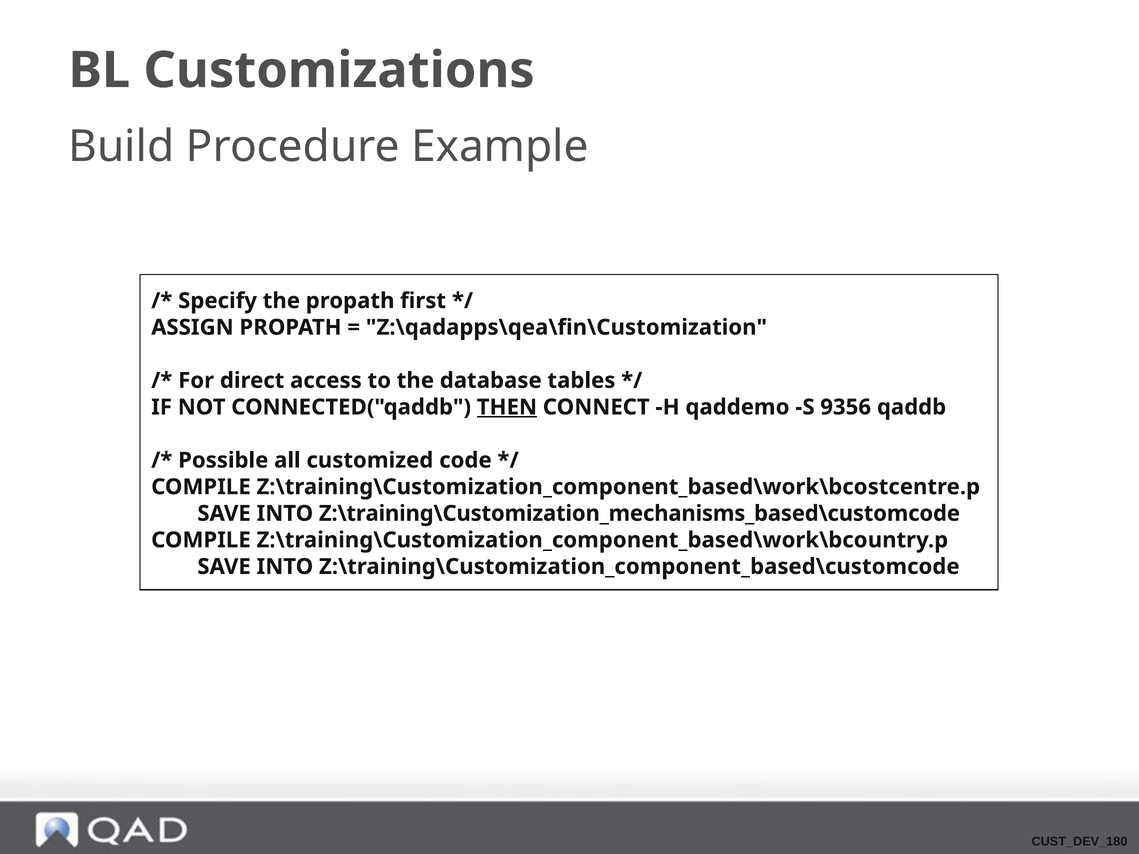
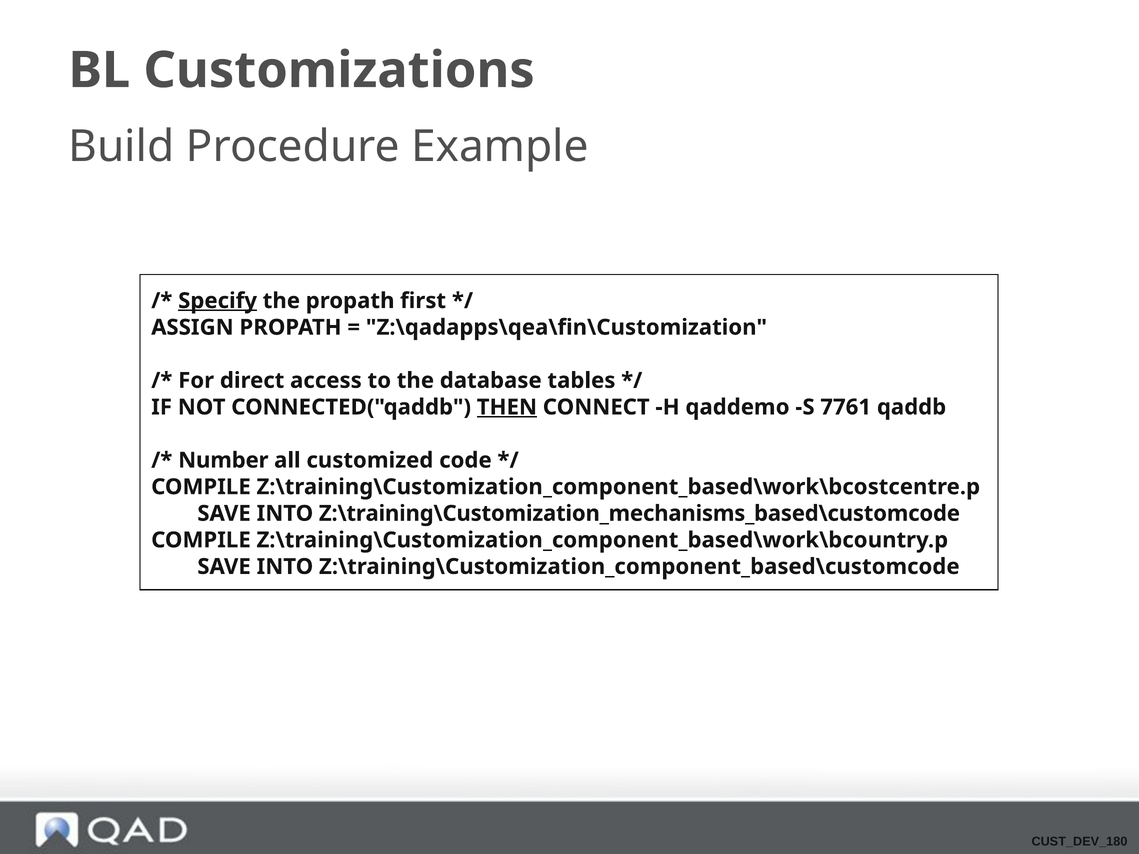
Specify underline: none -> present
9356: 9356 -> 7761
Possible: Possible -> Number
